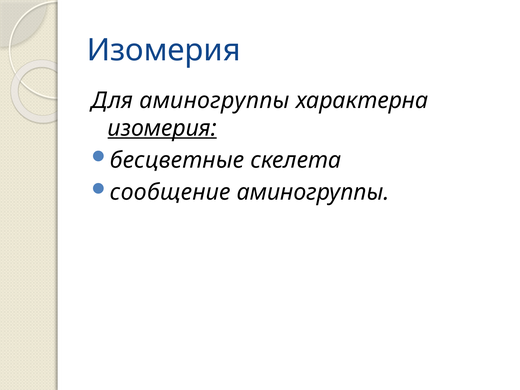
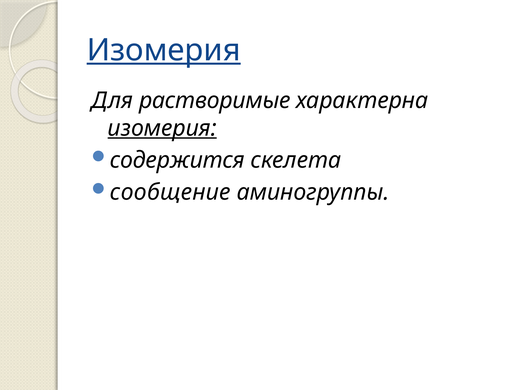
Изомерия at (164, 50) underline: none -> present
Для аминогруппы: аминогруппы -> растворимые
бесцветные: бесцветные -> содержится
